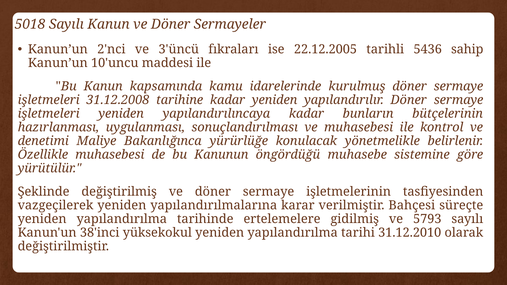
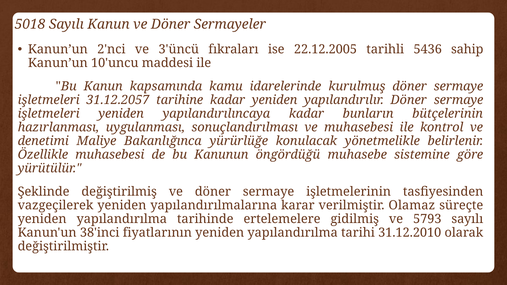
31.12.2008: 31.12.2008 -> 31.12.2057
Bahçesi: Bahçesi -> Olamaz
yüksekokul: yüksekokul -> fiyatlarının
